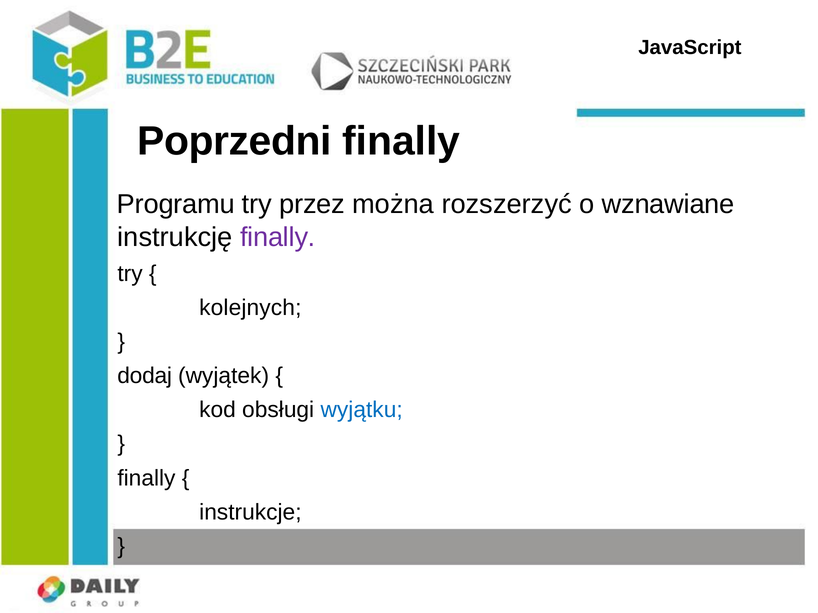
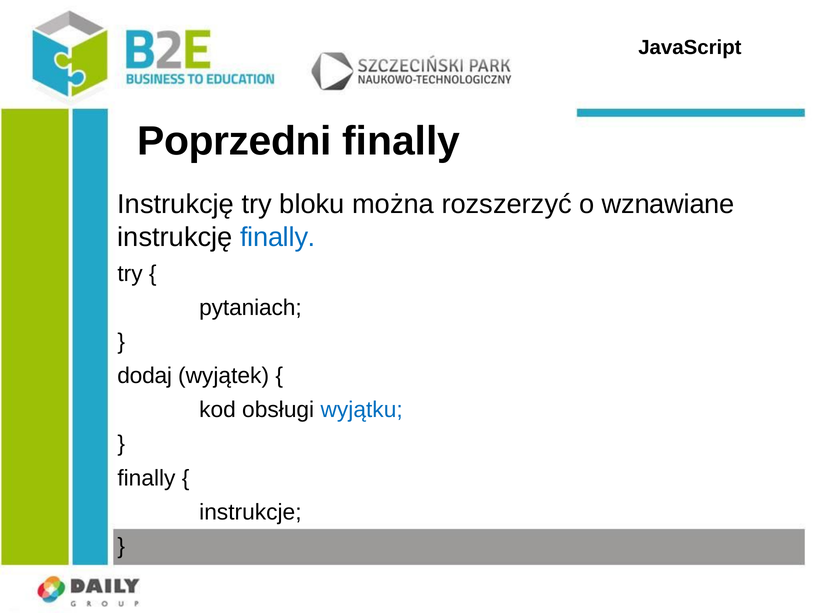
Programu at (176, 205): Programu -> Instrukcję
przez: przez -> bloku
finally at (278, 237) colour: purple -> blue
kolejnych: kolejnych -> pytaniach
